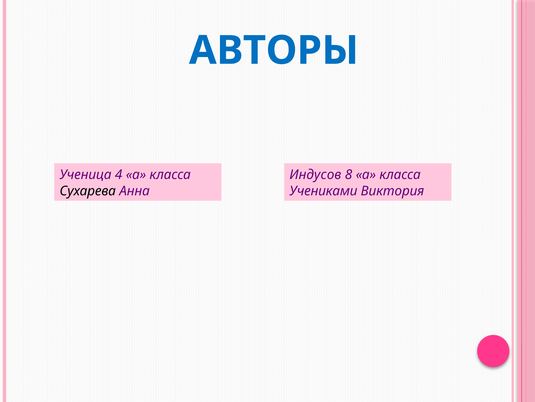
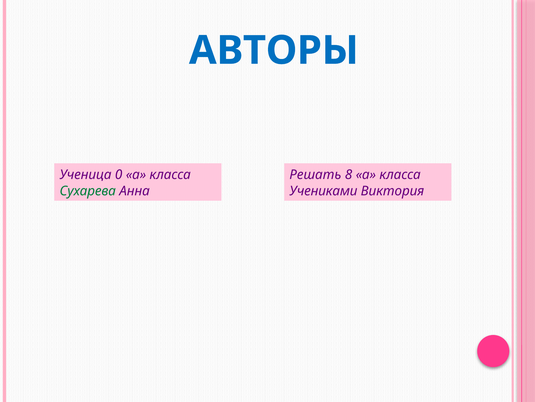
4: 4 -> 0
Индусов: Индусов -> Решать
Сухарева colour: black -> green
